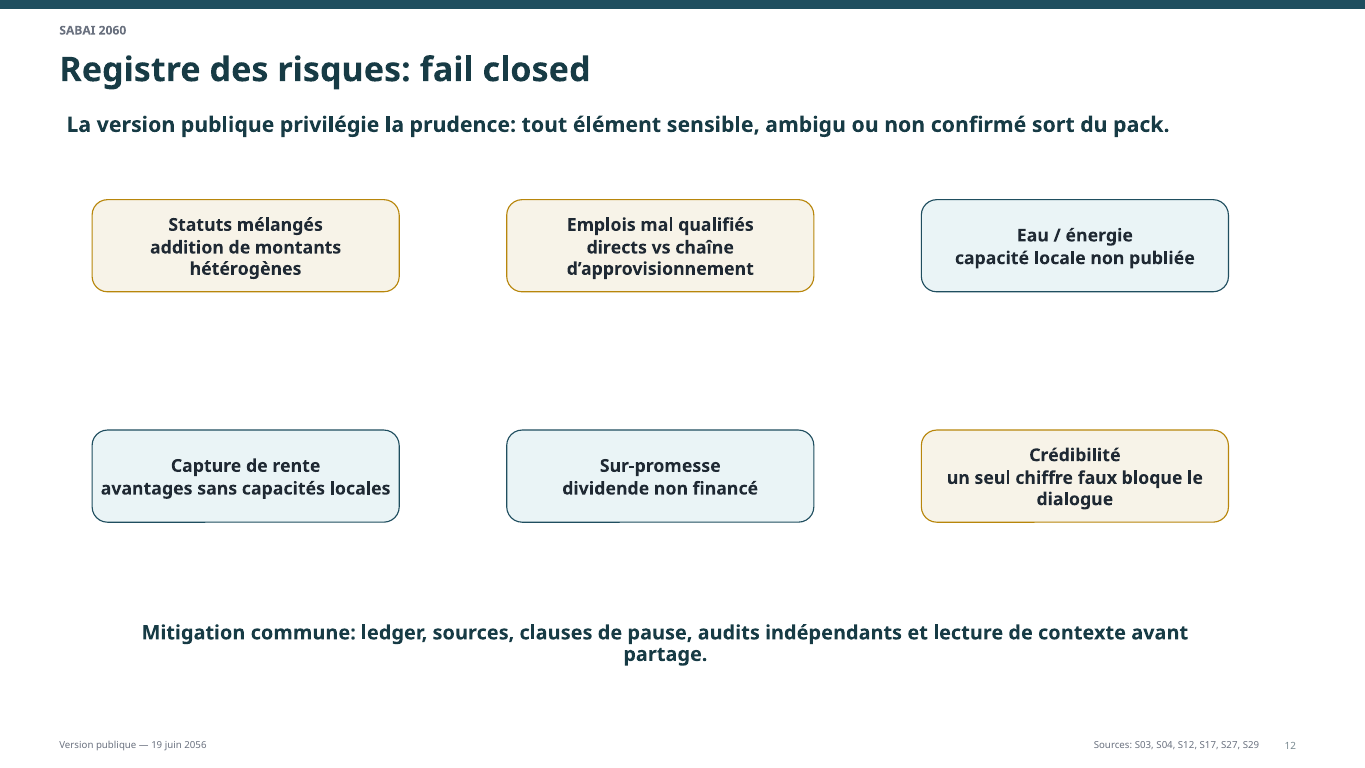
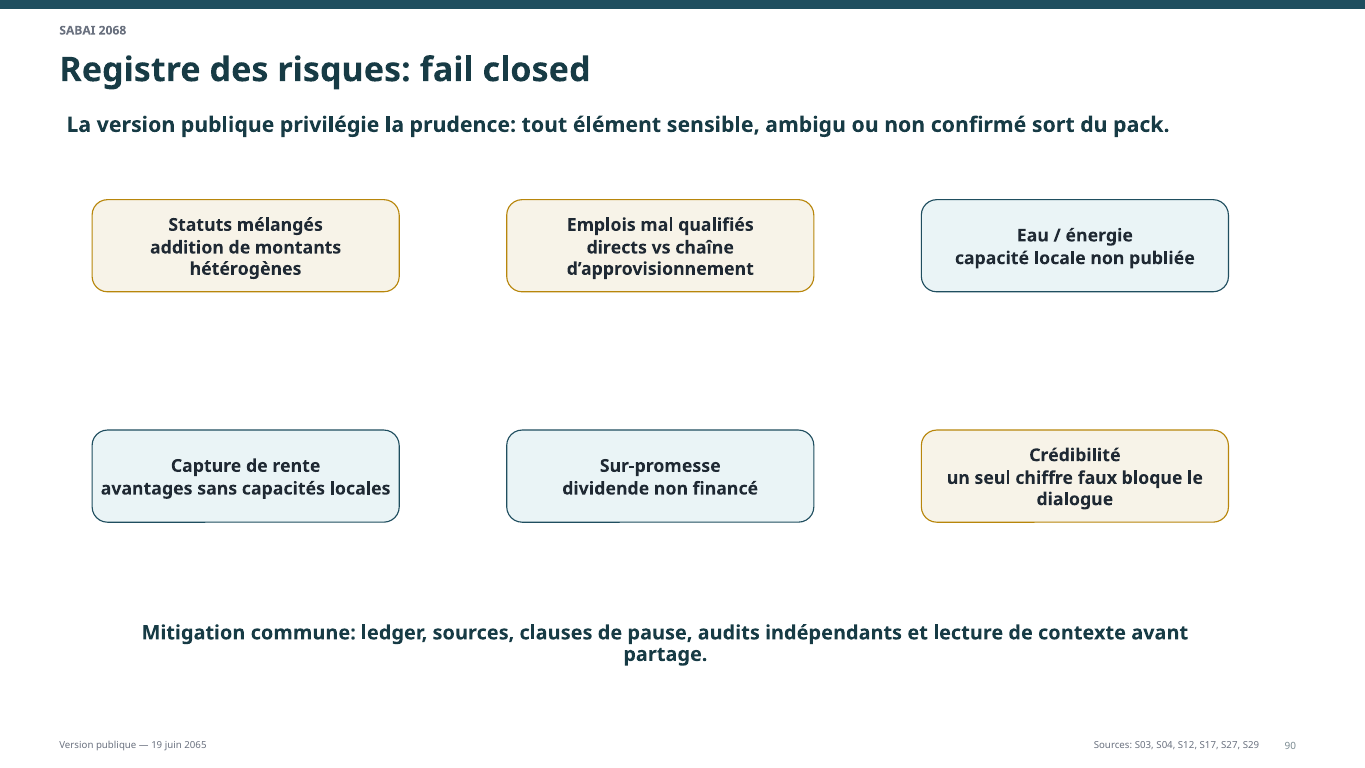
2060: 2060 -> 2068
2056: 2056 -> 2065
12: 12 -> 90
